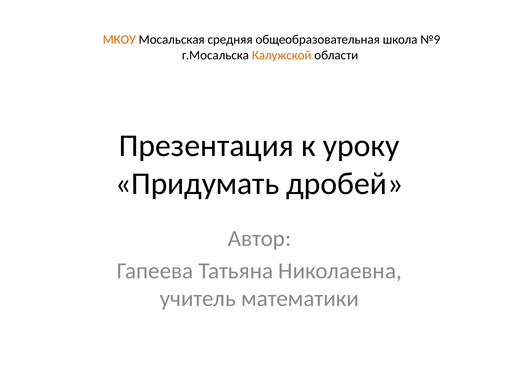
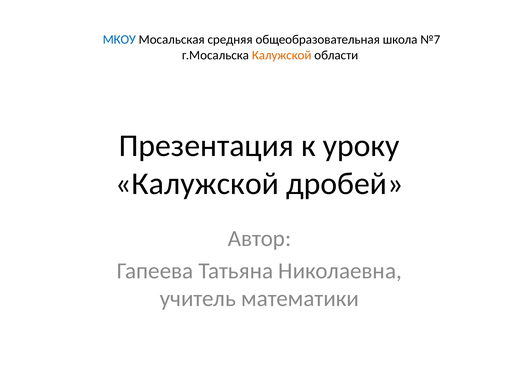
МКОУ colour: orange -> blue
№9: №9 -> №7
Придумать at (197, 184): Придумать -> Калужской
